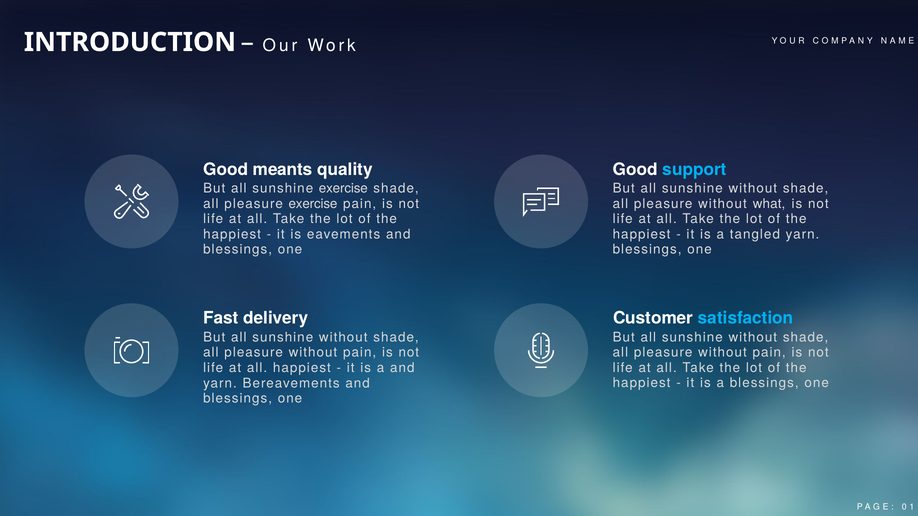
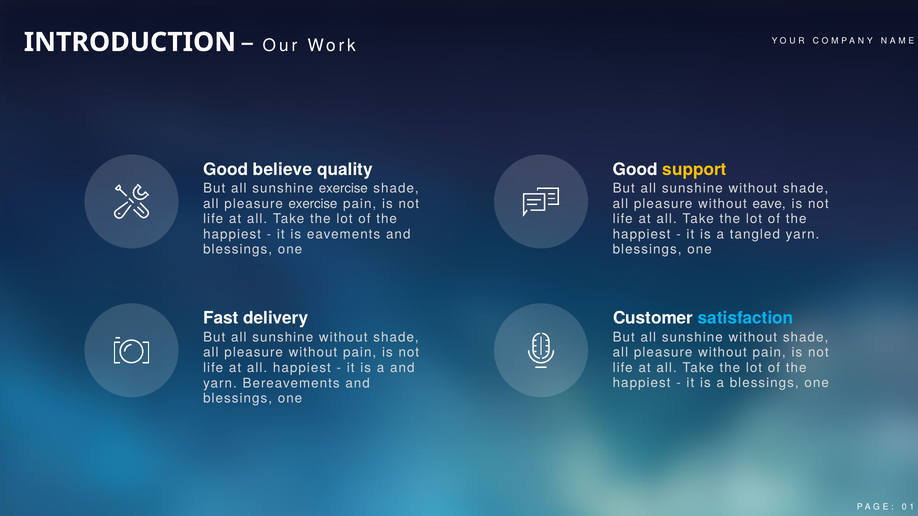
meants: meants -> believe
support colour: light blue -> yellow
what: what -> eave
